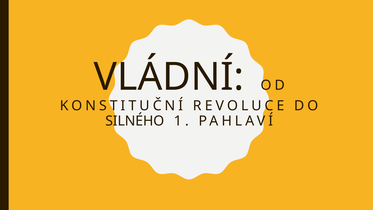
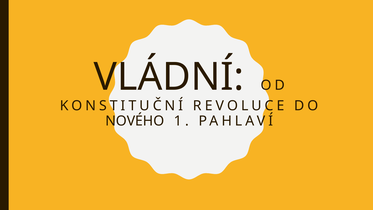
SILNÉHO: SILNÉHO -> NOVÉHO
